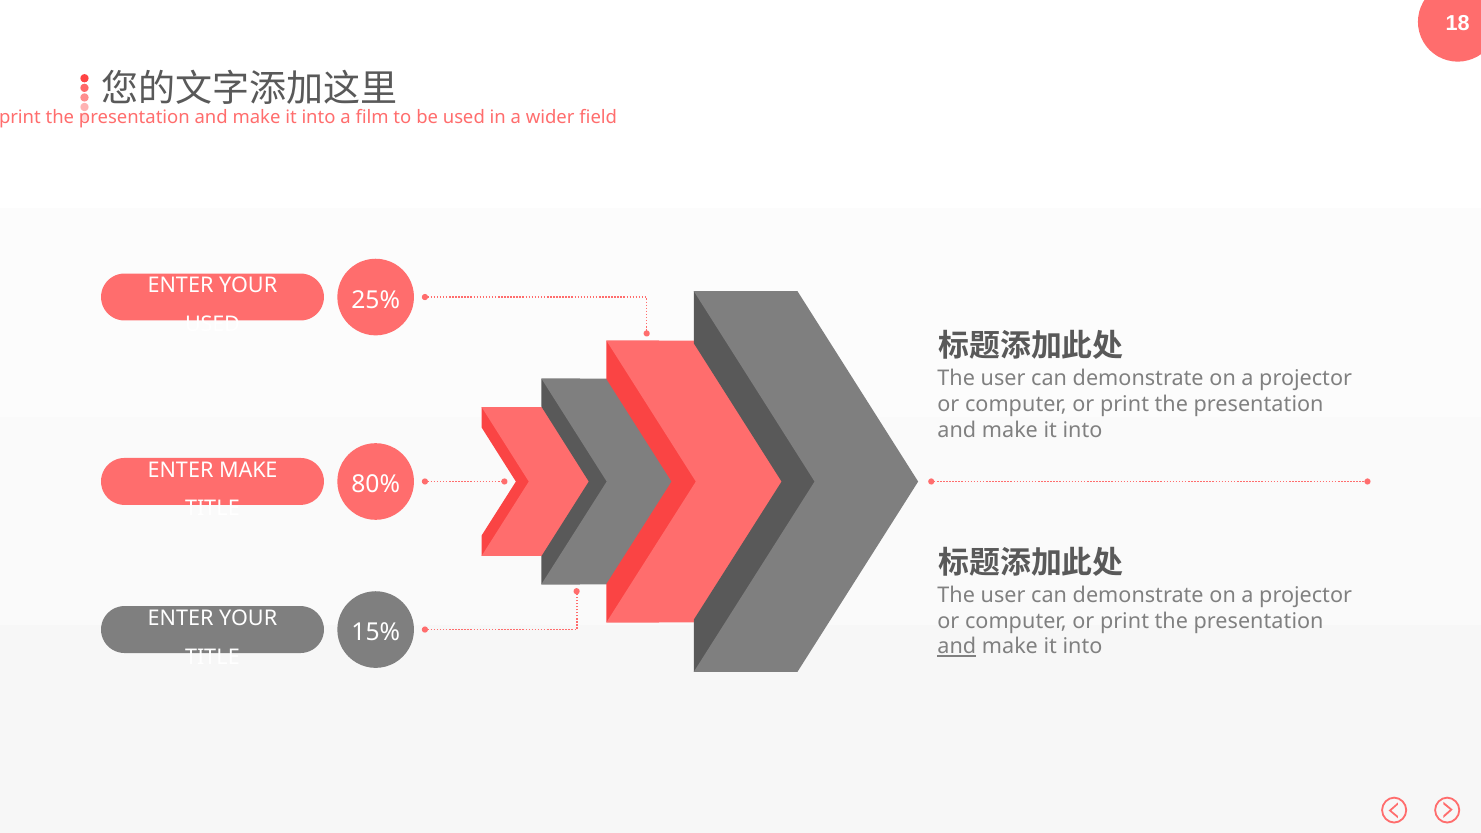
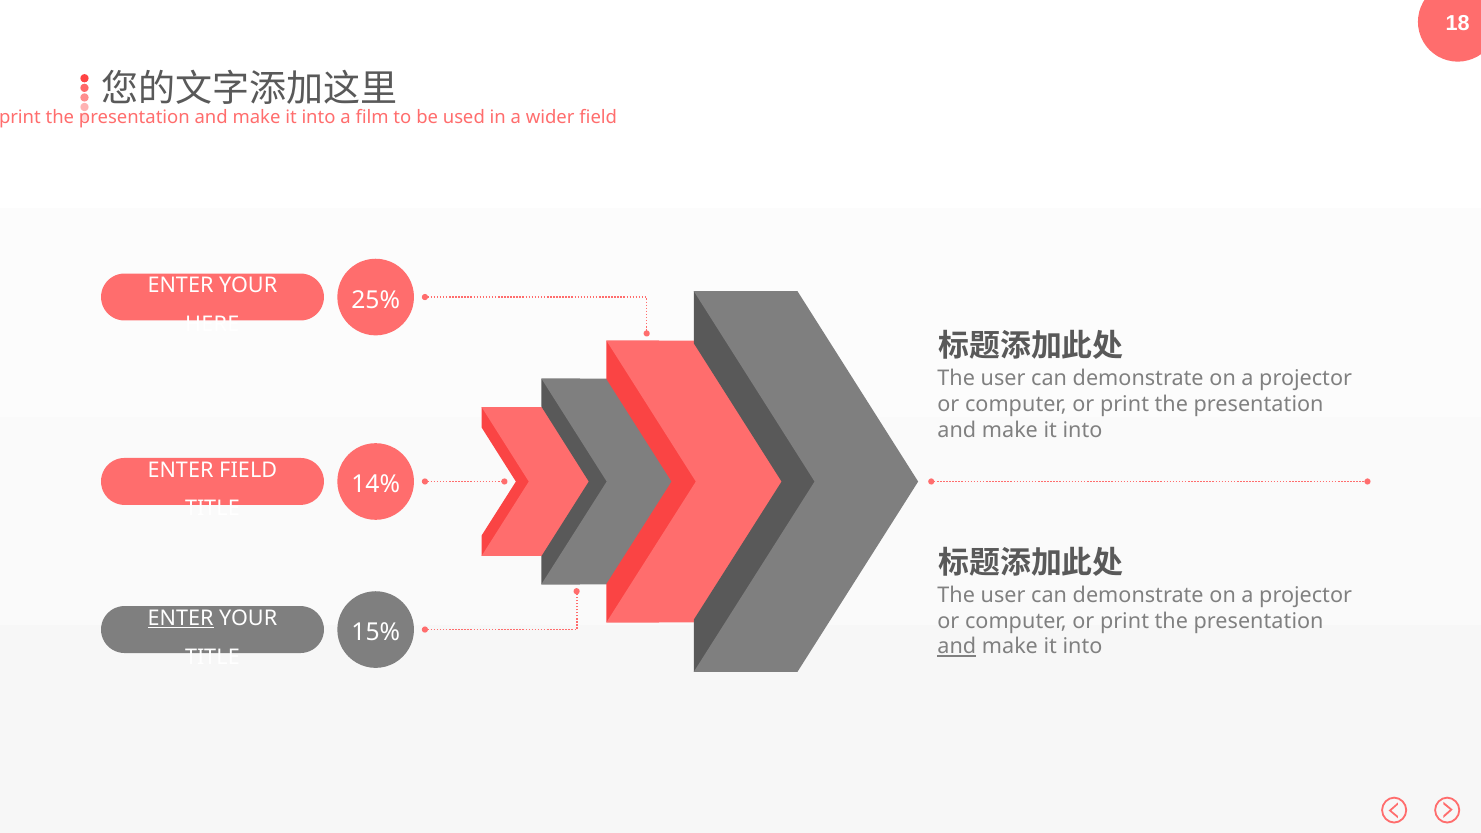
USED at (212, 324): USED -> HERE
ENTER MAKE: MAKE -> FIELD
80%: 80% -> 14%
ENTER at (181, 618) underline: none -> present
